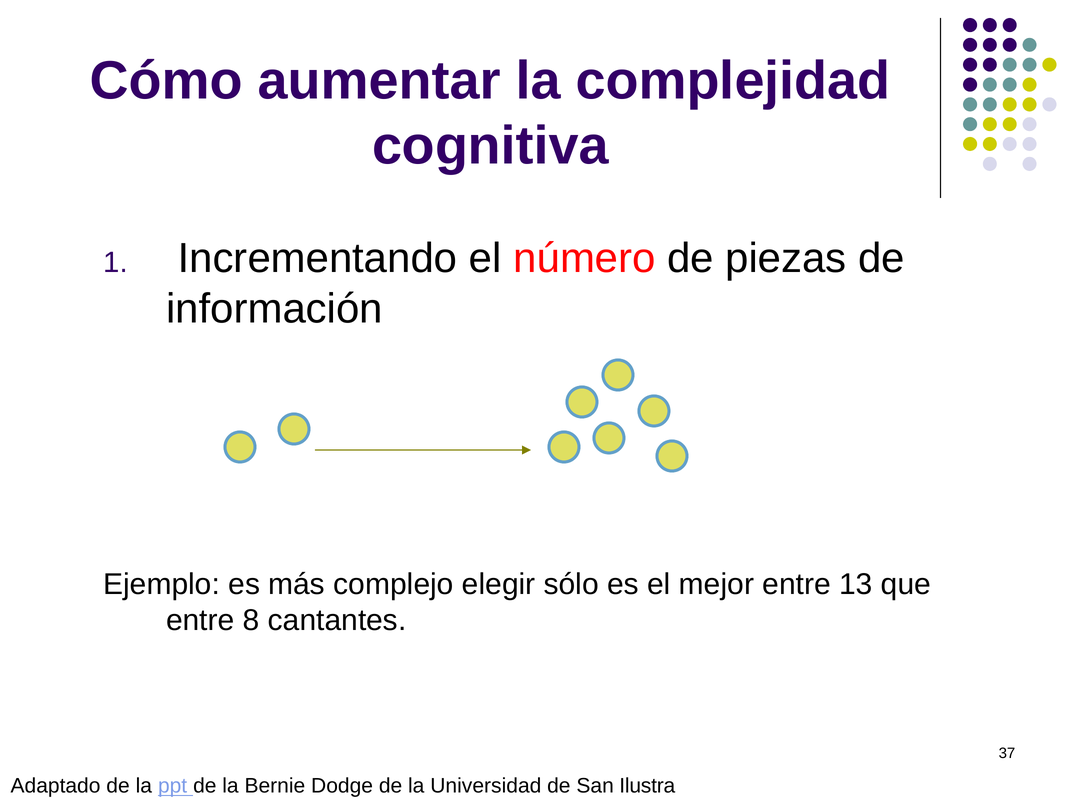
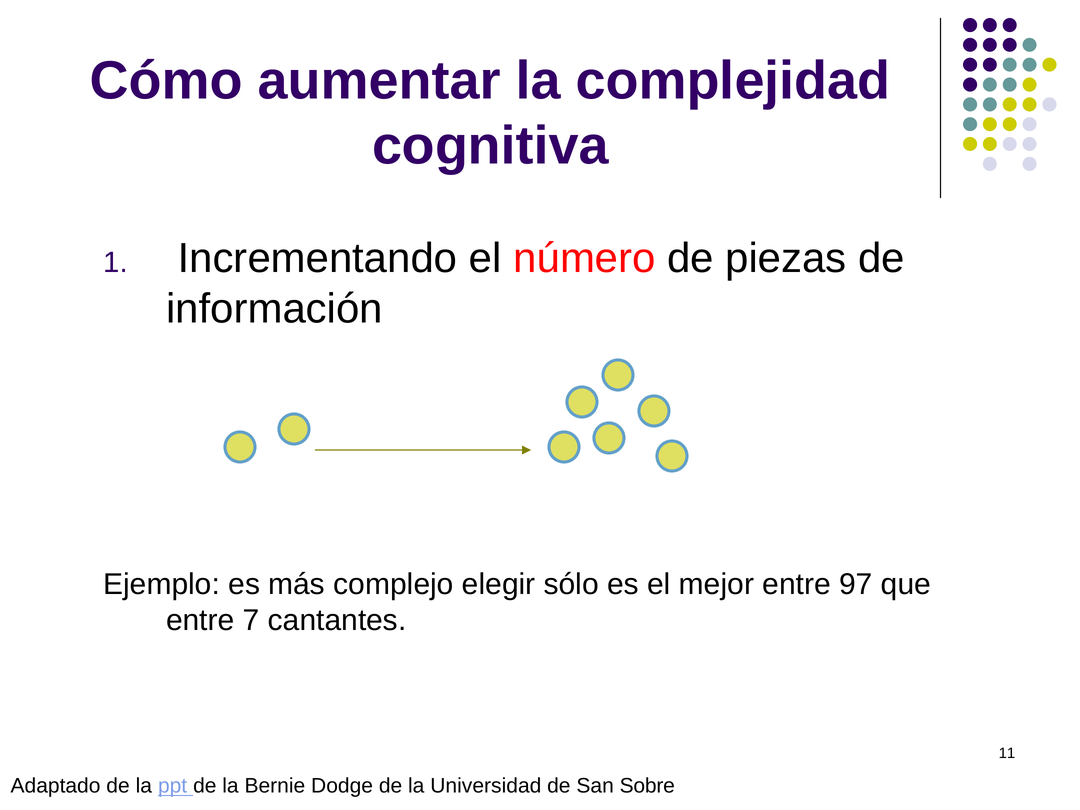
13: 13 -> 97
8: 8 -> 7
37: 37 -> 11
Ilustra: Ilustra -> Sobre
